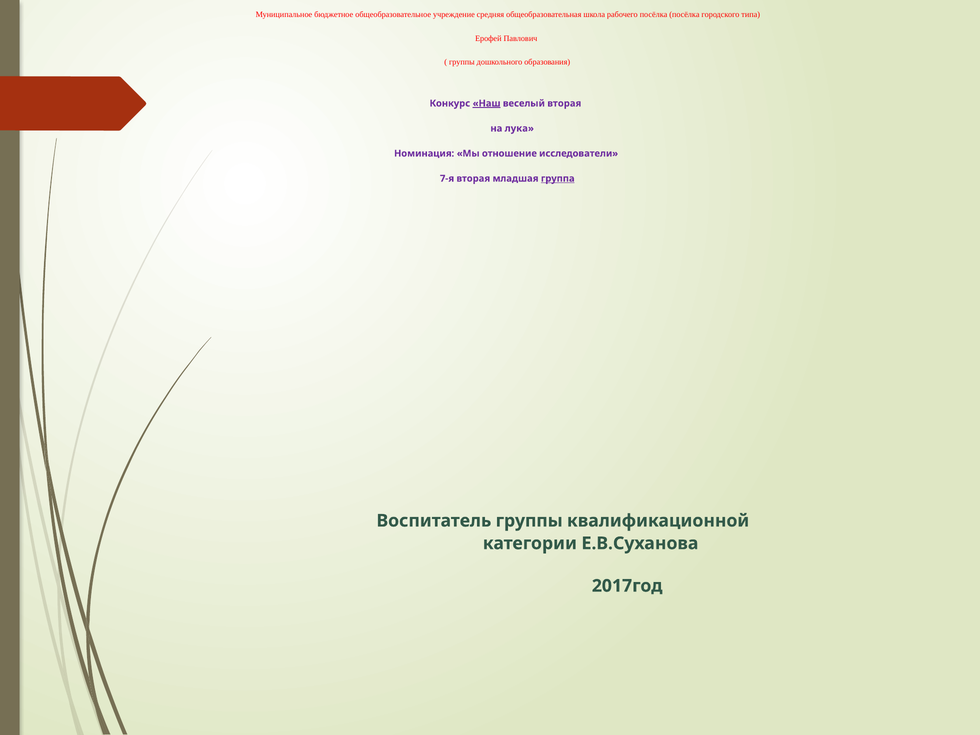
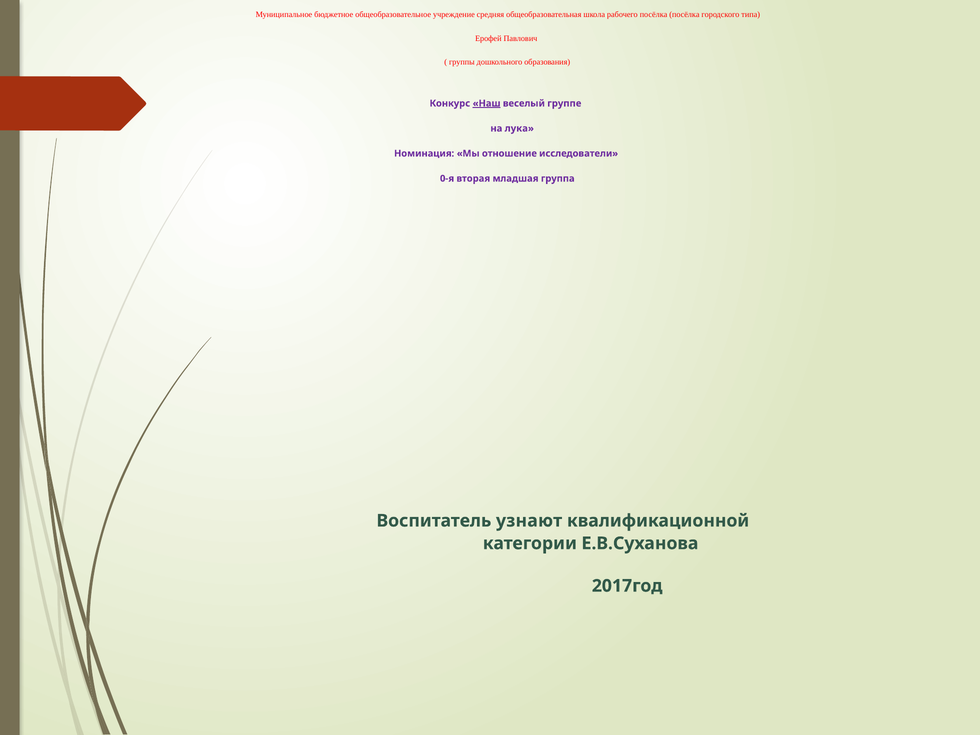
веселый вторая: вторая -> группе
7-я: 7-я -> 0-я
группа underline: present -> none
Воспитатель группы: группы -> узнают
